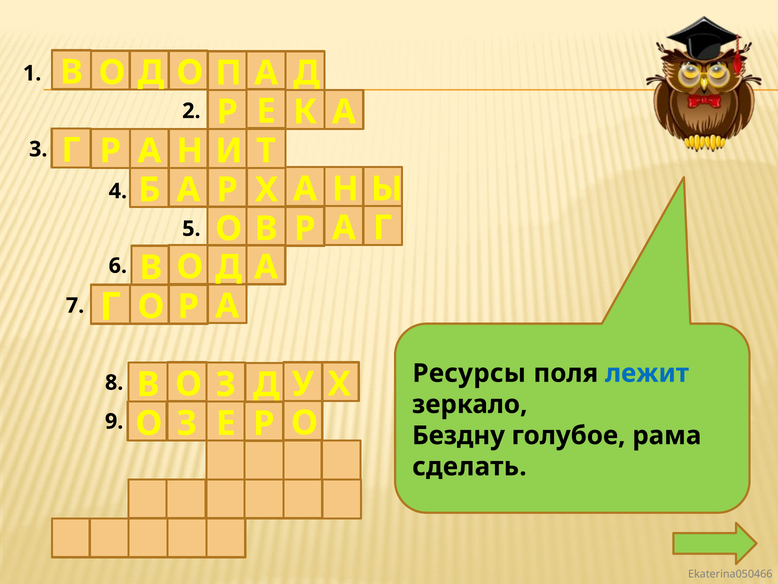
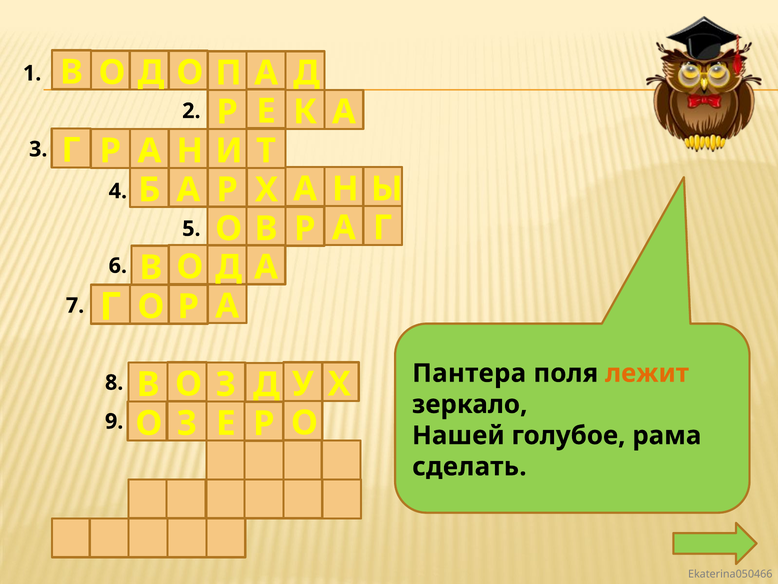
Ресурсы: Ресурсы -> Пантера
лежит colour: blue -> orange
Бездну: Бездну -> Нашей
